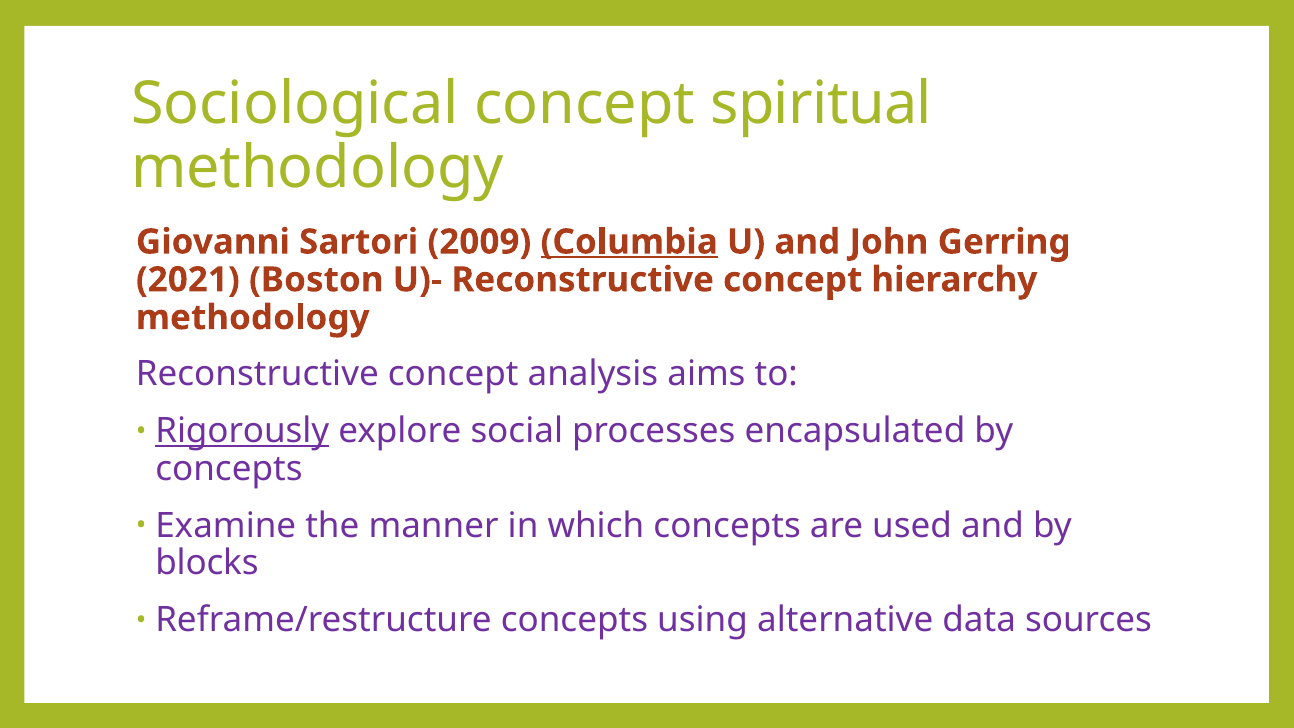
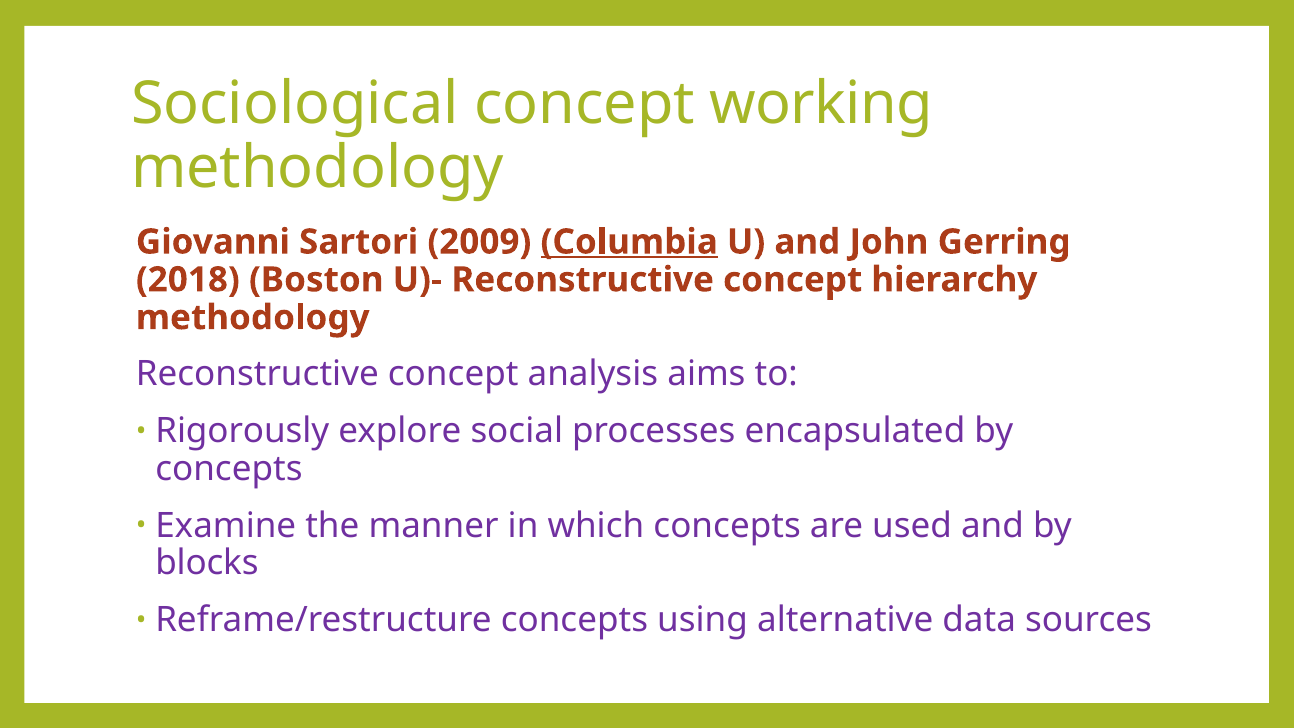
spiritual: spiritual -> working
2021: 2021 -> 2018
Rigorously underline: present -> none
